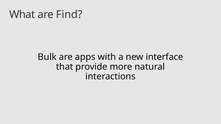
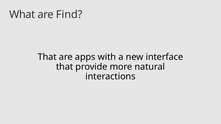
Bulk at (47, 57): Bulk -> That
